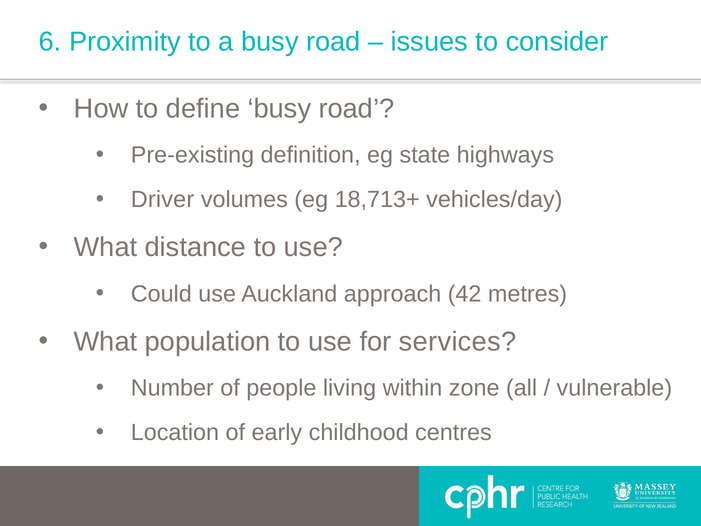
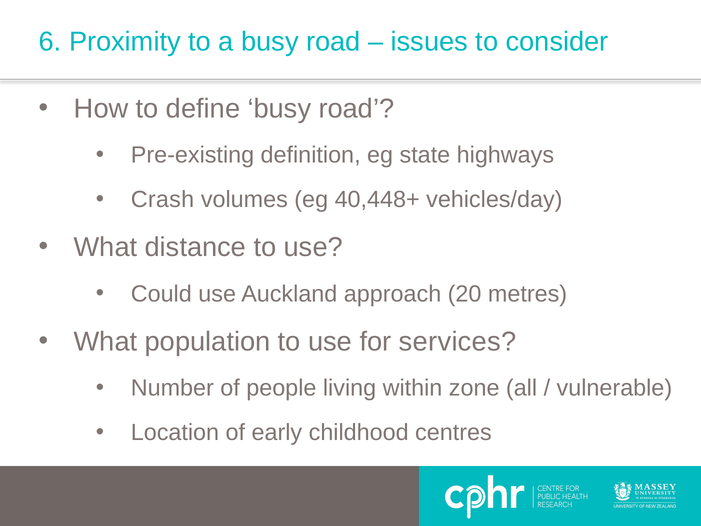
Driver: Driver -> Crash
18,713+: 18,713+ -> 40,448+
42: 42 -> 20
